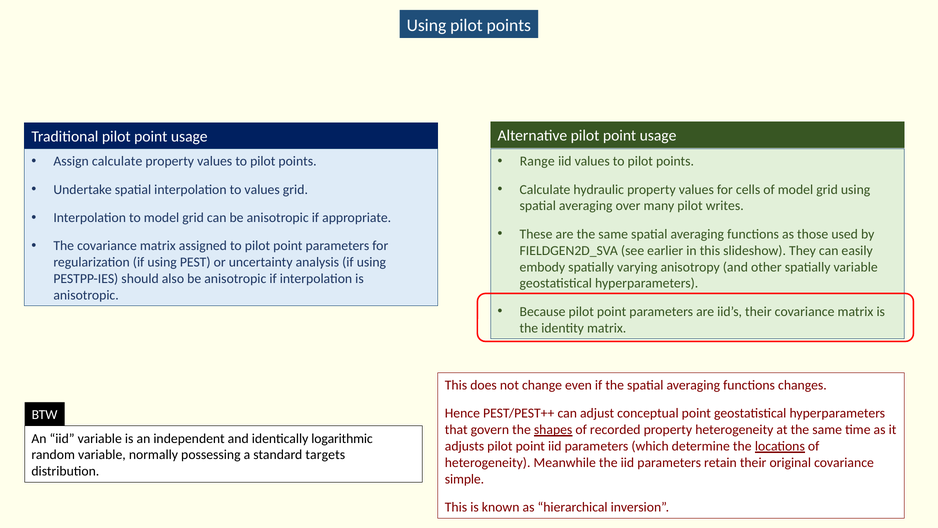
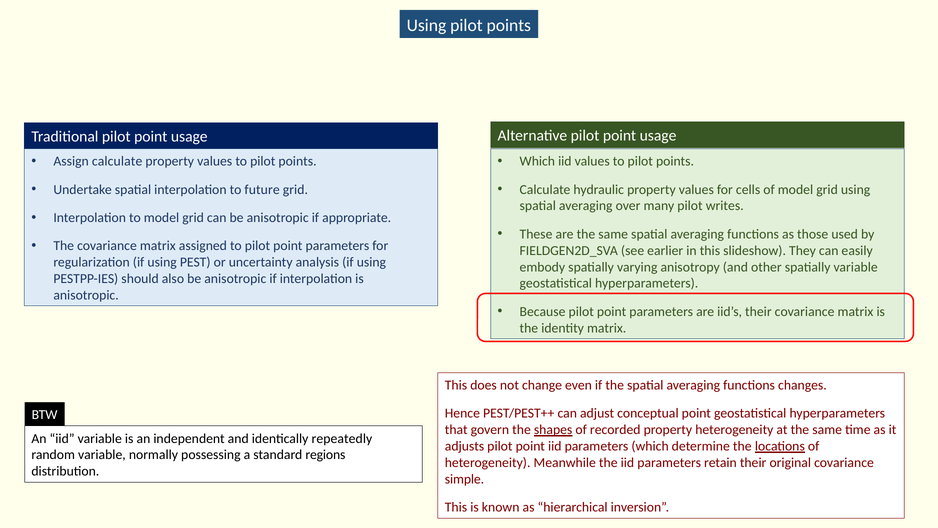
Range at (537, 161): Range -> Which
to values: values -> future
logarithmic: logarithmic -> repeatedly
targets: targets -> regions
